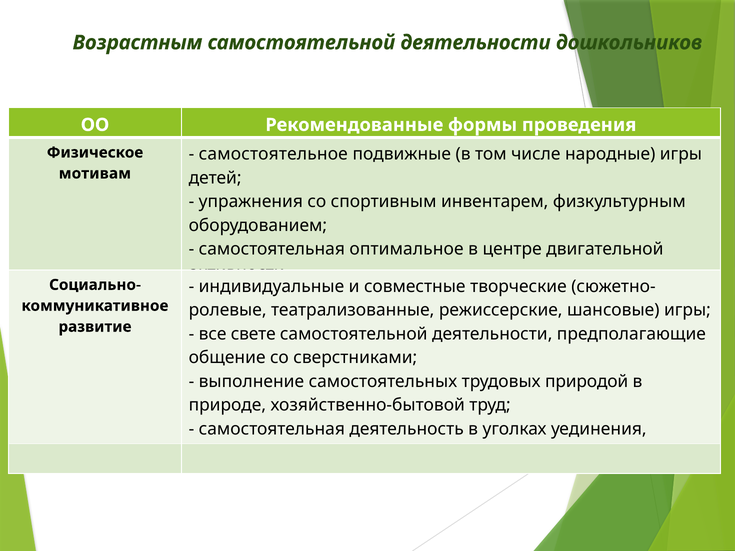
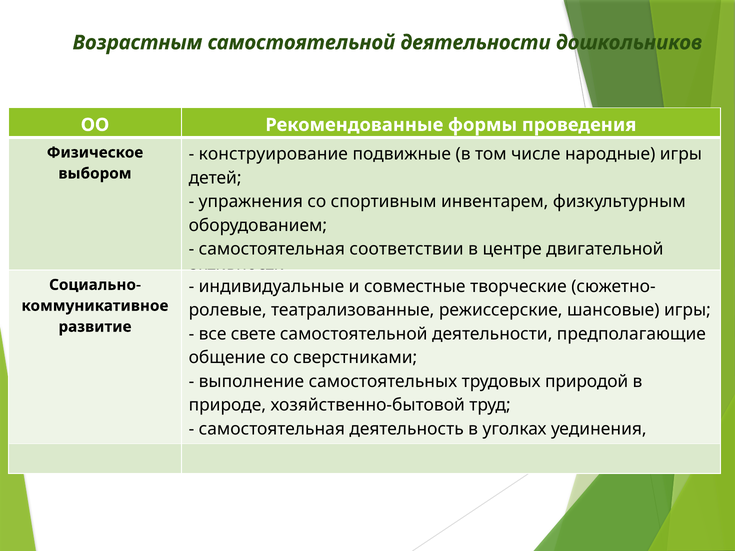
самостоятельное: самостоятельное -> конструирование
мотивам: мотивам -> выбором
оптимальное: оптимальное -> соответствии
